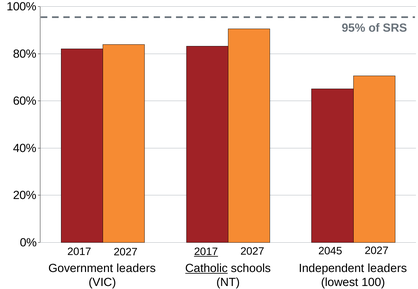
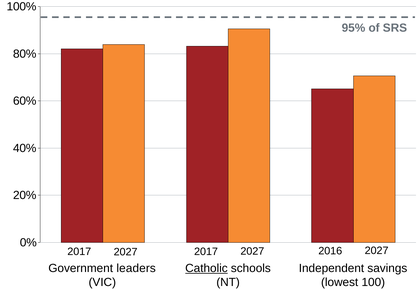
2045: 2045 -> 2016
2017 at (206, 252) underline: present -> none
Independent leaders: leaders -> savings
